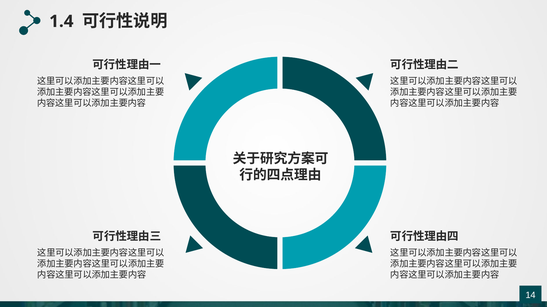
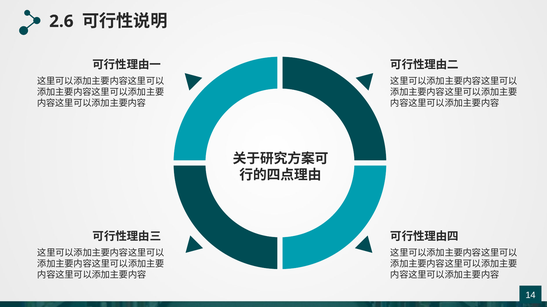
1.4: 1.4 -> 2.6
